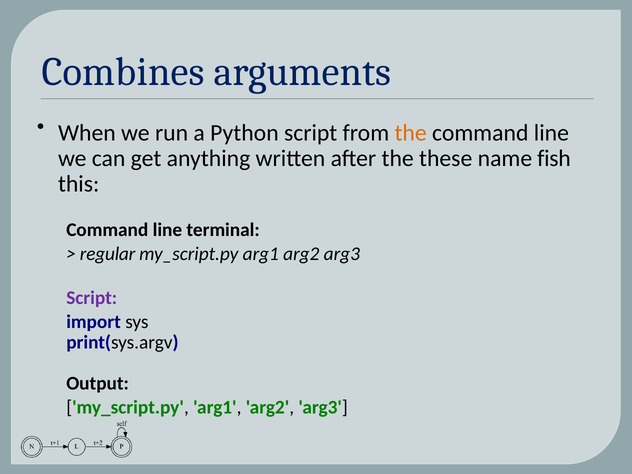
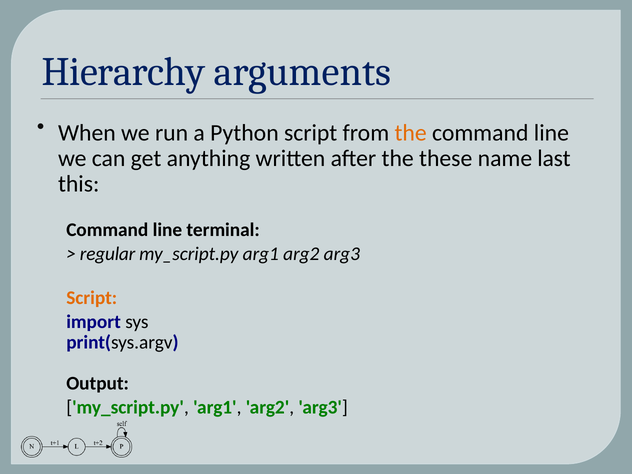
Combines: Combines -> Hierarchy
fish: fish -> last
Script at (92, 298) colour: purple -> orange
